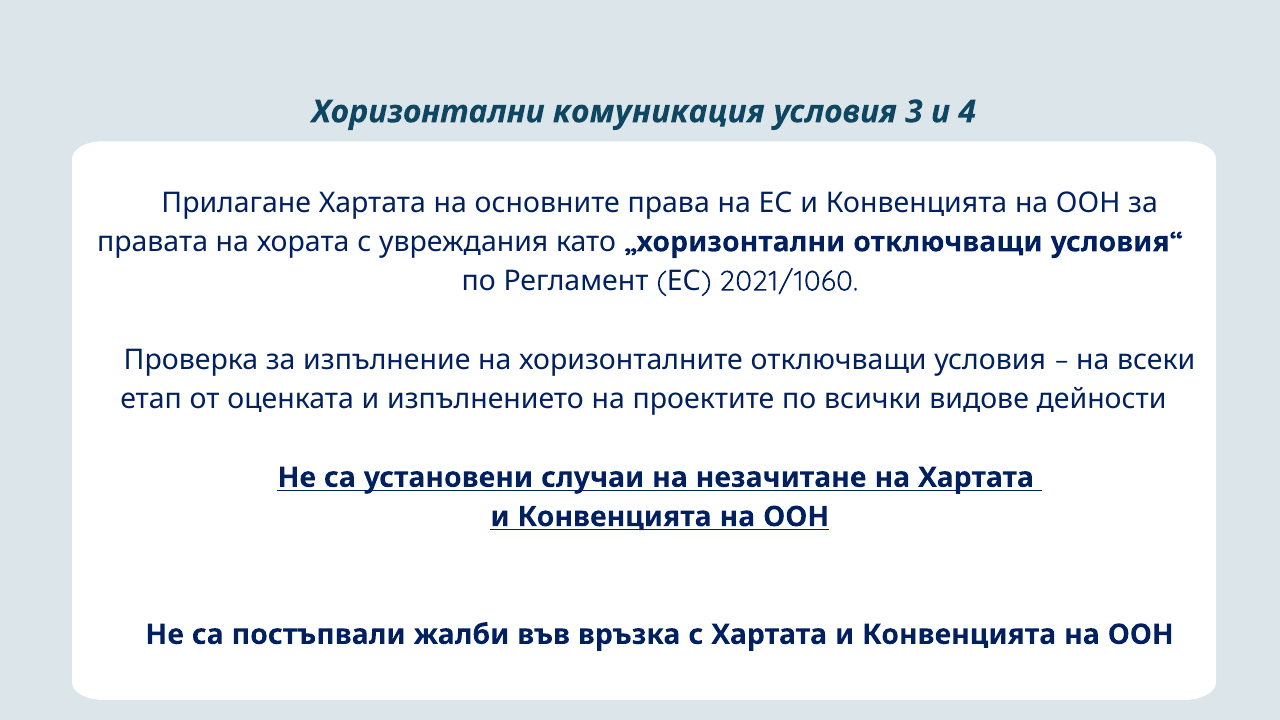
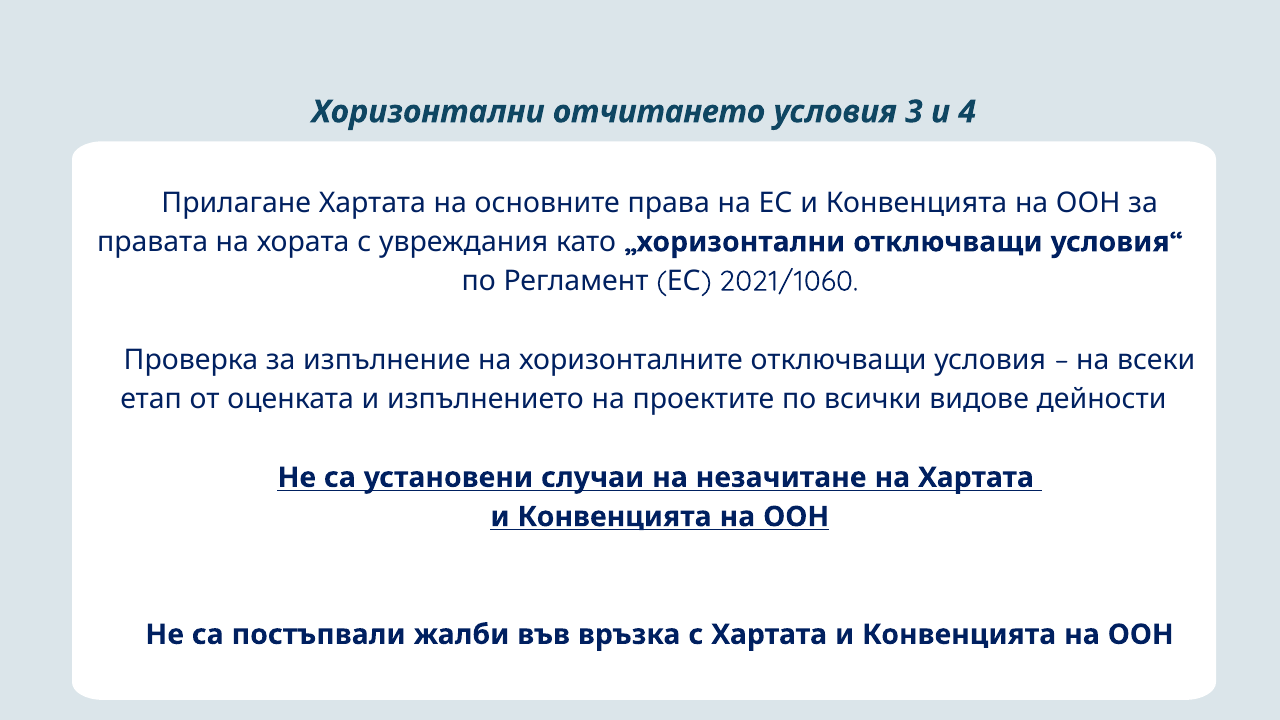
комуникация: комуникация -> отчитането
